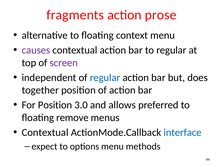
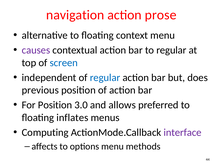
fragments: fragments -> navigation
screen colour: purple -> blue
together: together -> previous
remove: remove -> inflates
Contextual at (45, 133): Contextual -> Computing
interface colour: blue -> purple
expect: expect -> affects
